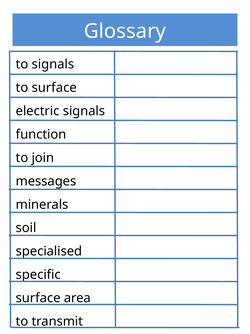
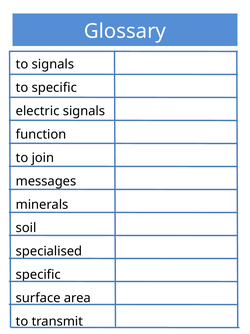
to surface: surface -> specific
